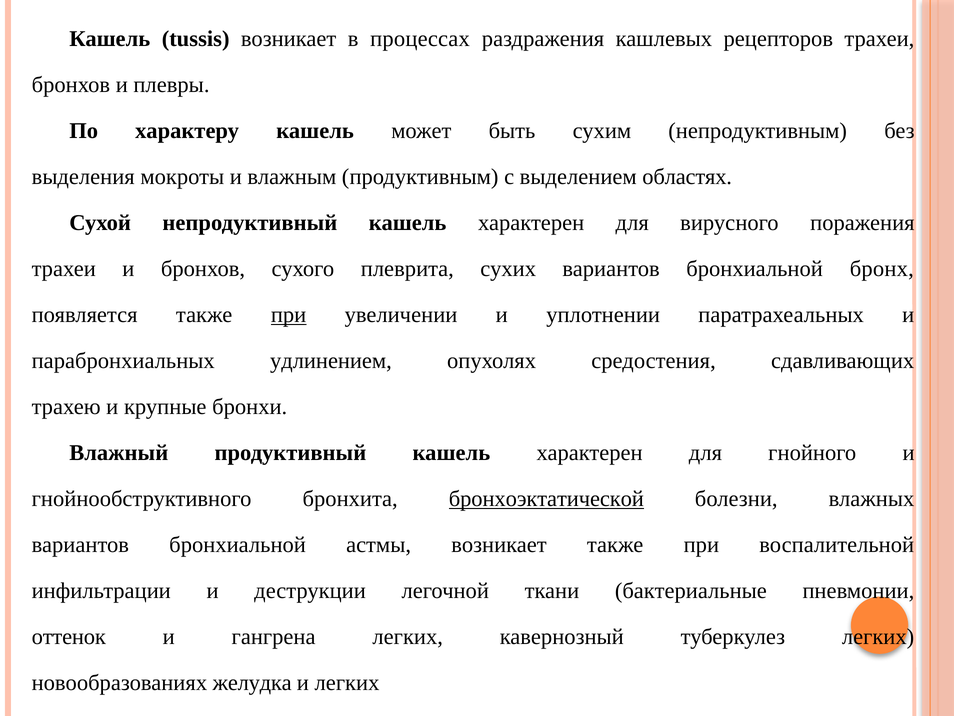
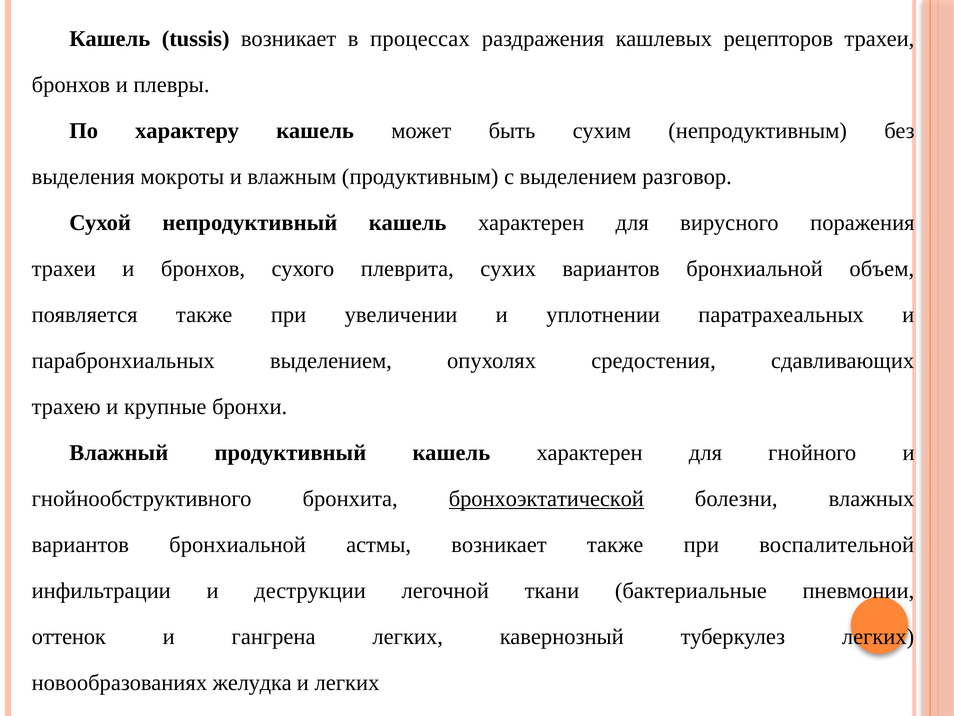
областях: областях -> разговор
бронх: бронх -> объем
при at (289, 315) underline: present -> none
парабронхиальных удлинением: удлинением -> выделением
